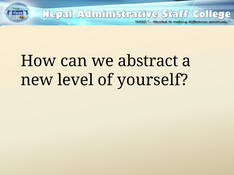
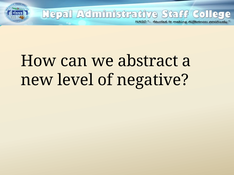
yourself: yourself -> negative
